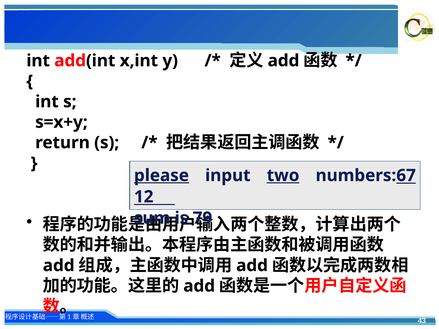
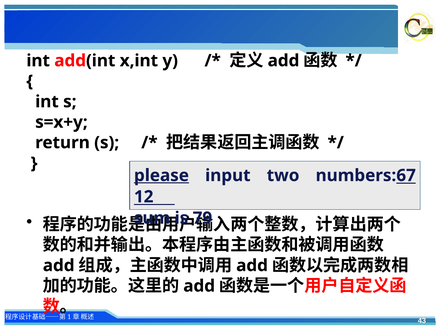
two underline: present -> none
